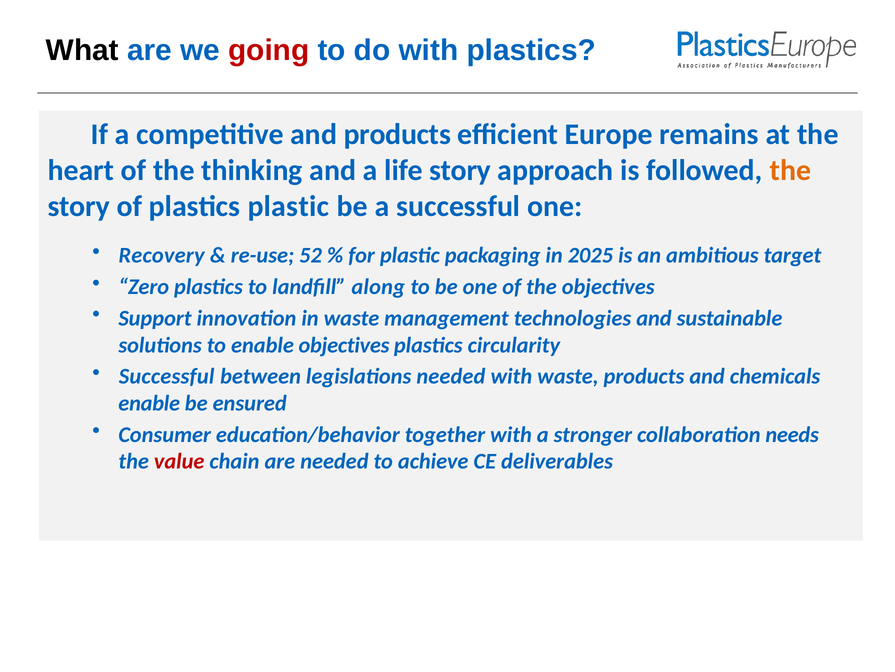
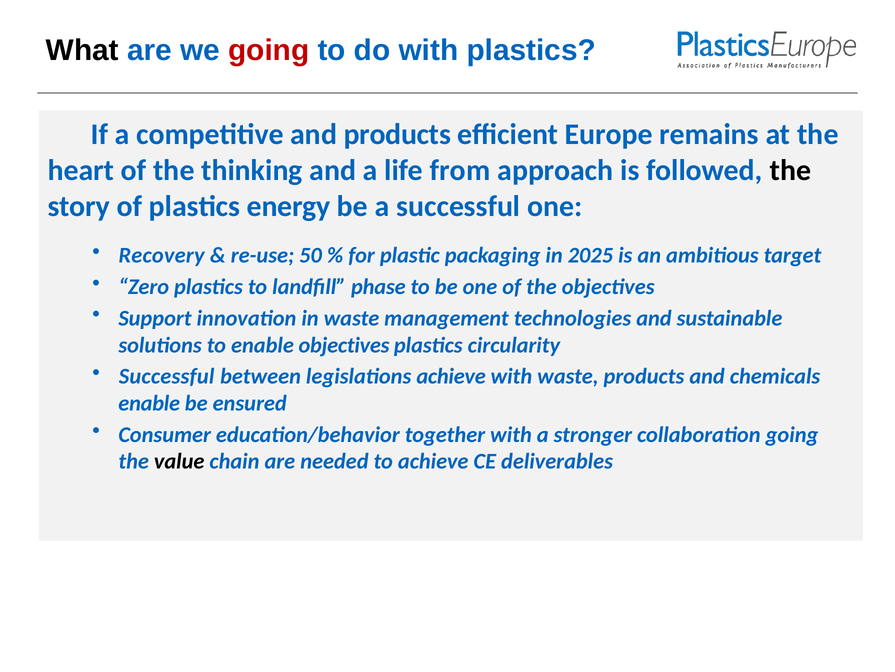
life story: story -> from
the at (790, 170) colour: orange -> black
plastics plastic: plastic -> energy
52: 52 -> 50
along: along -> phase
legislations needed: needed -> achieve
collaboration needs: needs -> going
value colour: red -> black
